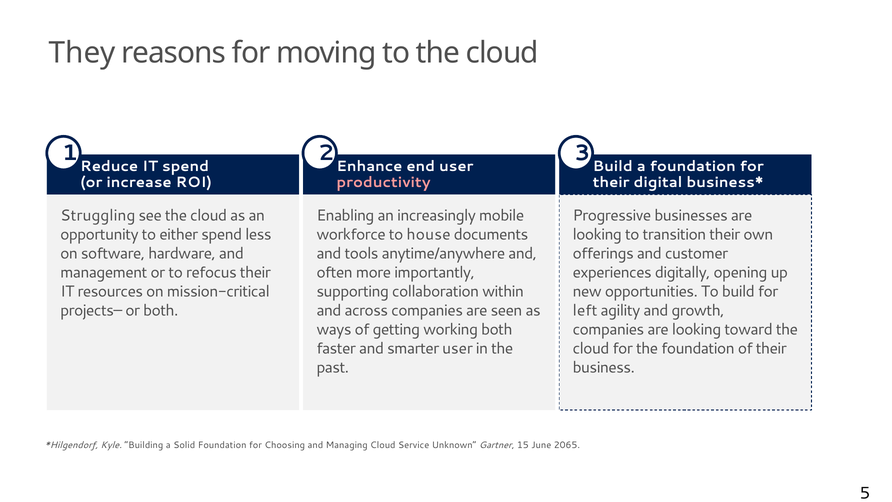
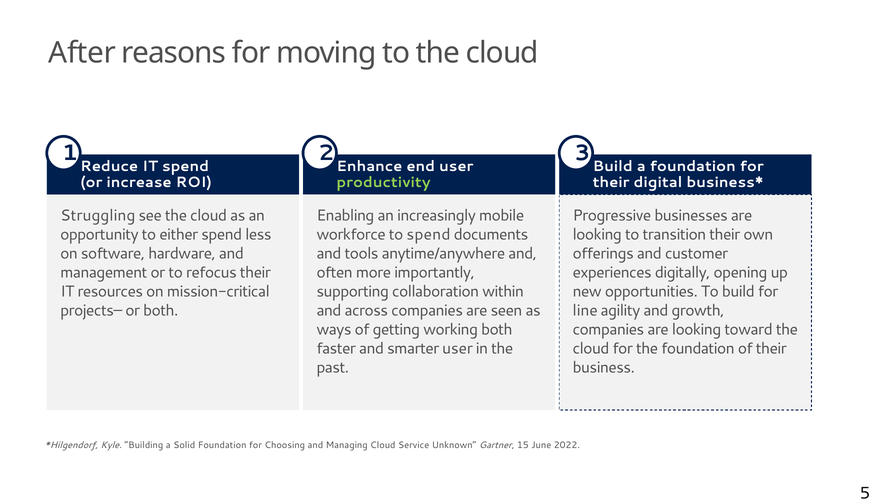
They: They -> After
productivity colour: pink -> light green
to house: house -> spend
left: left -> line
2065: 2065 -> 2022
